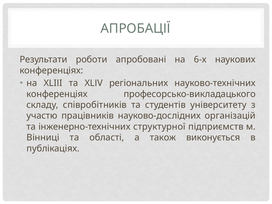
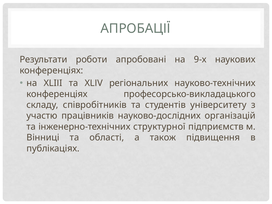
6-х: 6-х -> 9-х
виконується: виконується -> підвищення
